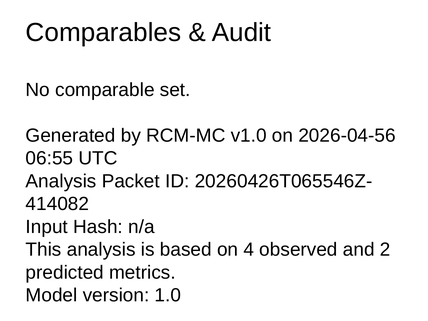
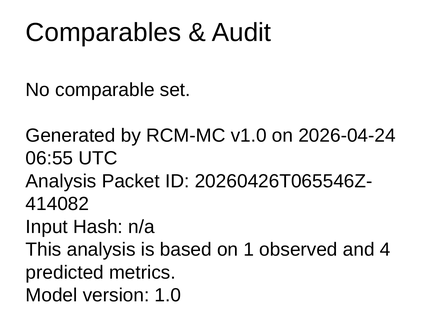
2026-04-56: 2026-04-56 -> 2026-04-24
4: 4 -> 1
2: 2 -> 4
